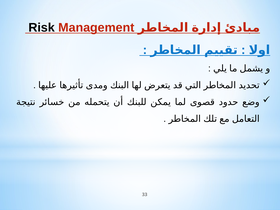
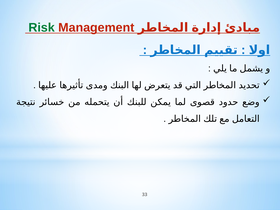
Risk colour: black -> green
